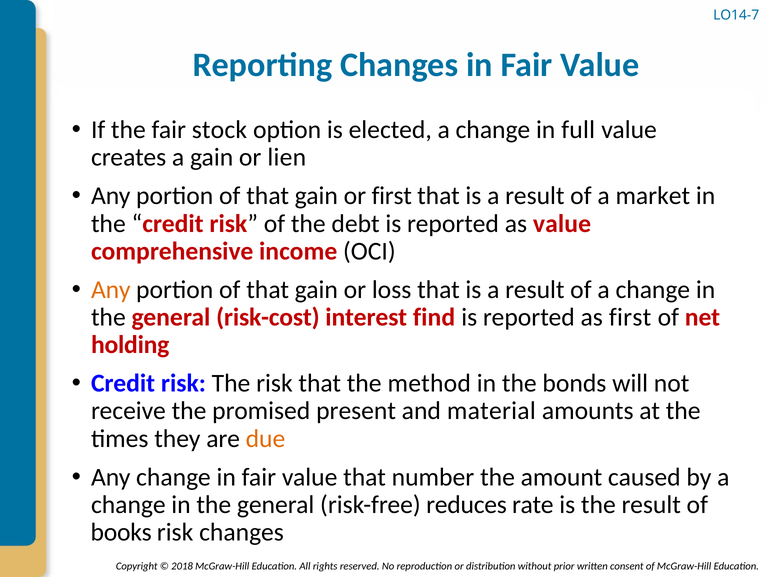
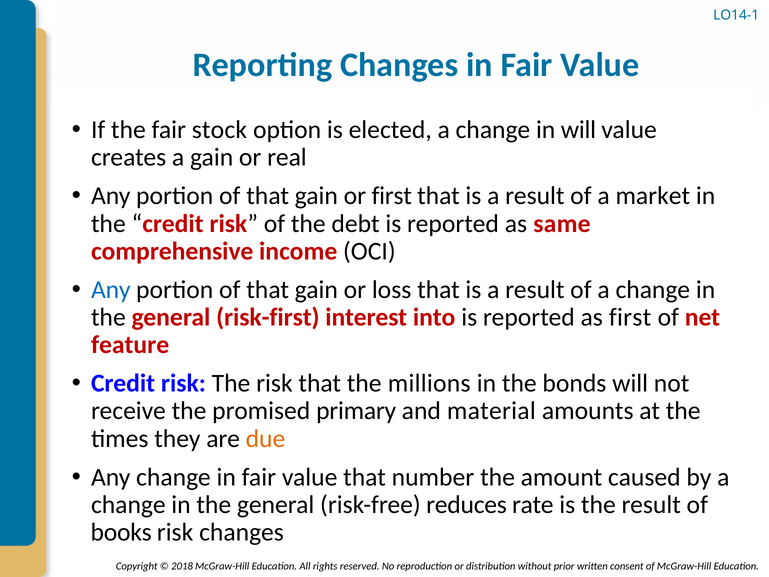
LO14-7: LO14-7 -> LO14-1
in full: full -> will
lien: lien -> real
as value: value -> same
Any at (111, 289) colour: orange -> blue
risk-cost: risk-cost -> risk-first
find: find -> into
holding: holding -> feature
method: method -> millions
present: present -> primary
